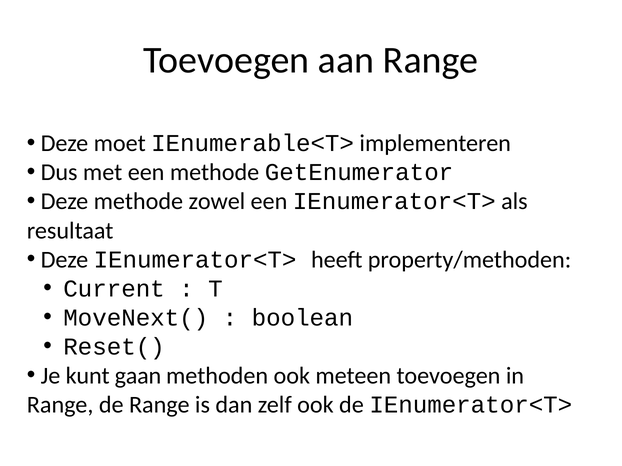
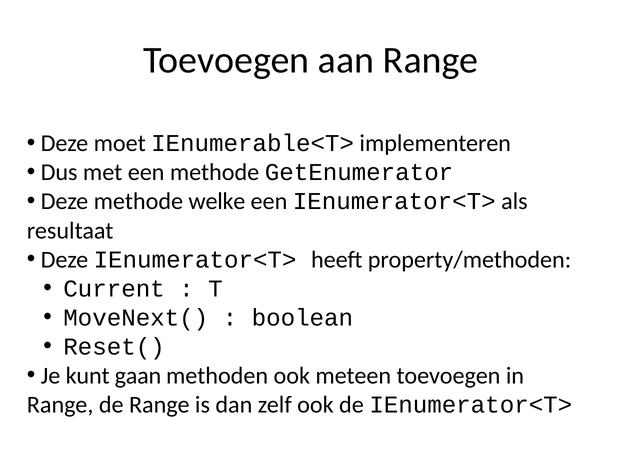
zowel: zowel -> welke
